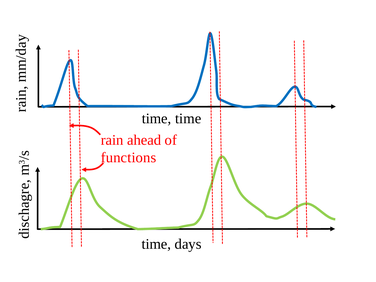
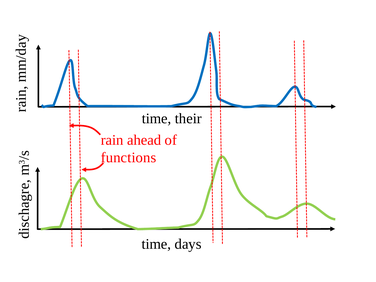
time time: time -> their
